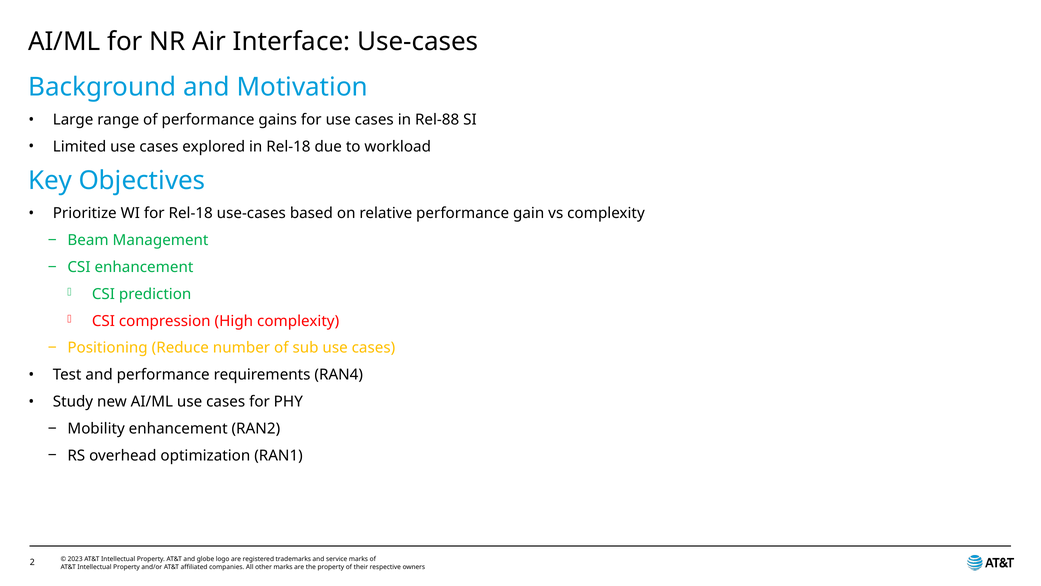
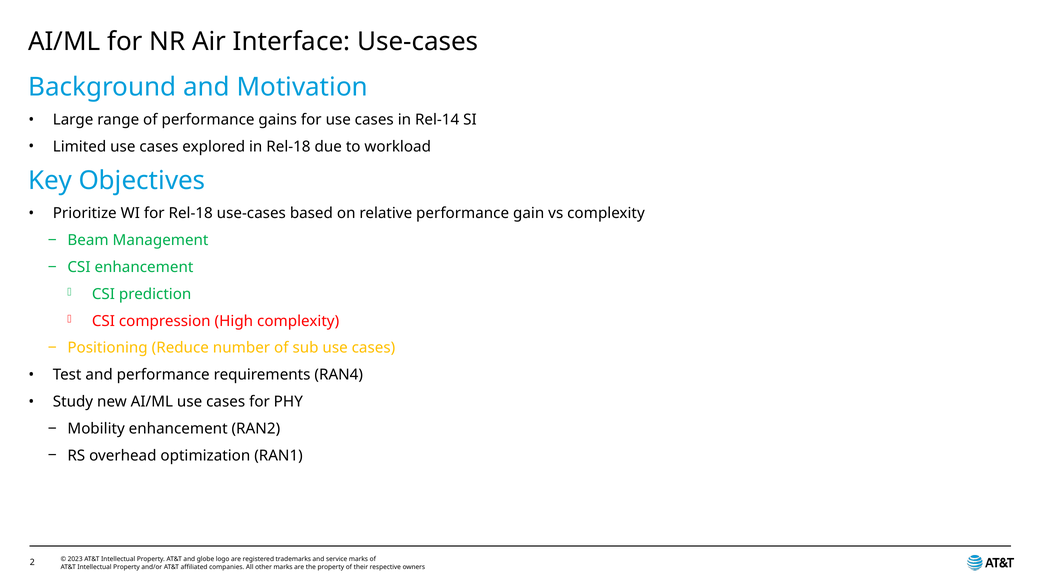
Rel-88: Rel-88 -> Rel-14
